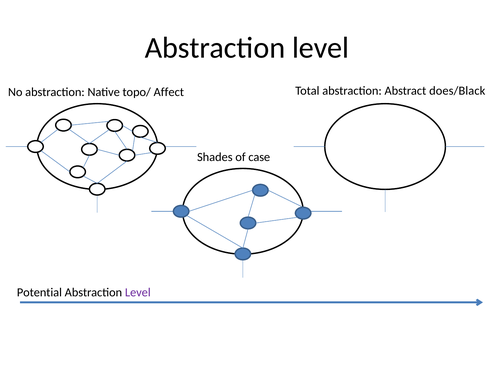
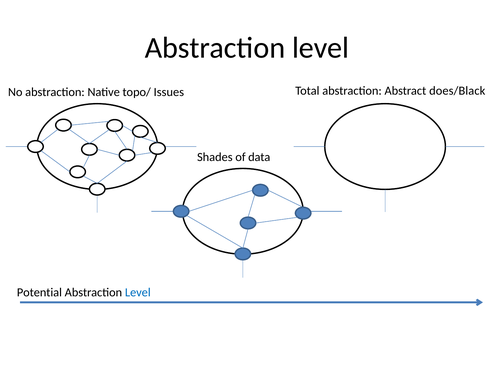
Affect: Affect -> Issues
case: case -> data
Level at (138, 292) colour: purple -> blue
